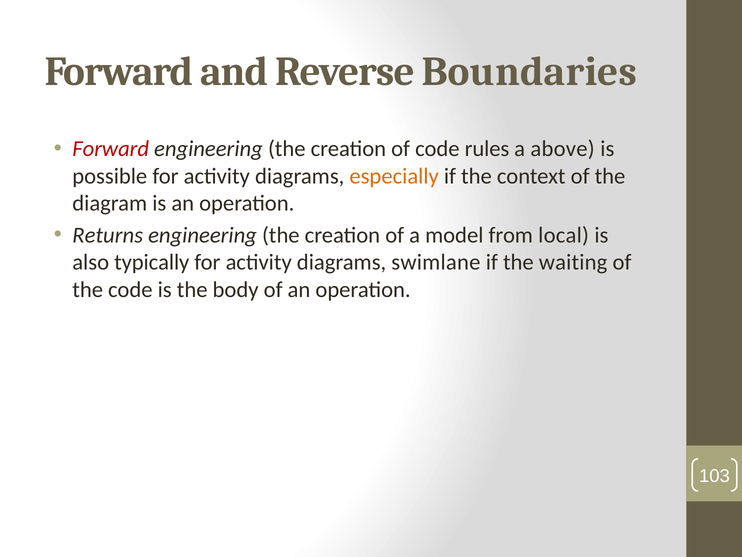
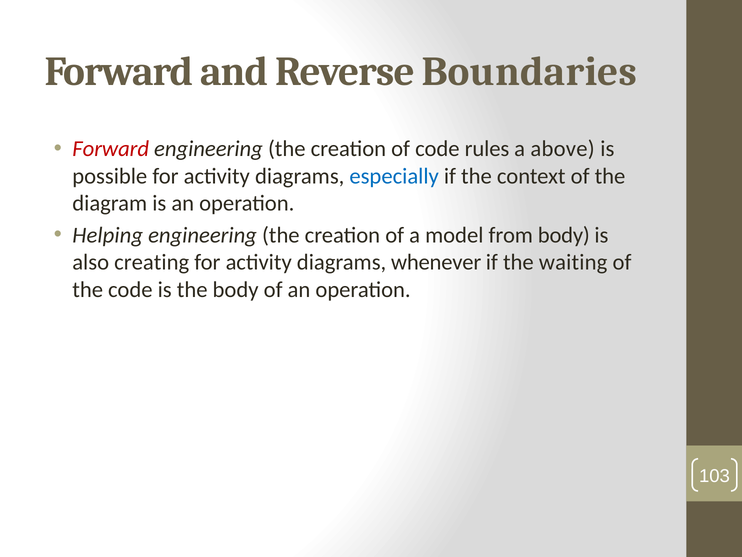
especially colour: orange -> blue
Returns: Returns -> Helping
from local: local -> body
typically: typically -> creating
swimlane: swimlane -> whenever
